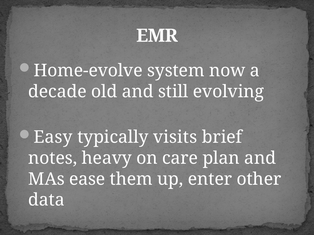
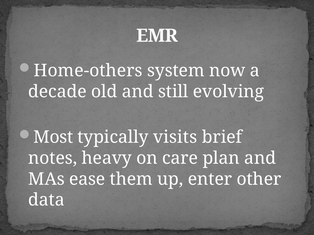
Home-evolve: Home-evolve -> Home-others
Easy: Easy -> Most
